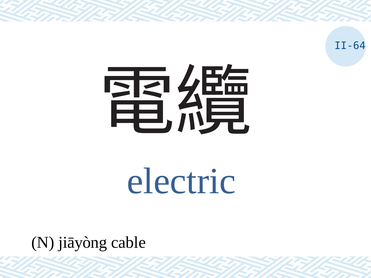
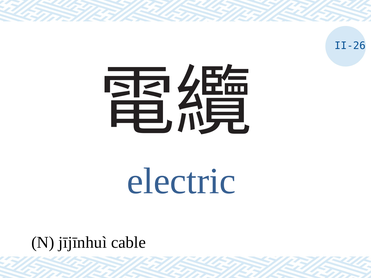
II-64: II-64 -> II-26
jiāyòng: jiāyòng -> jījīnhuì
